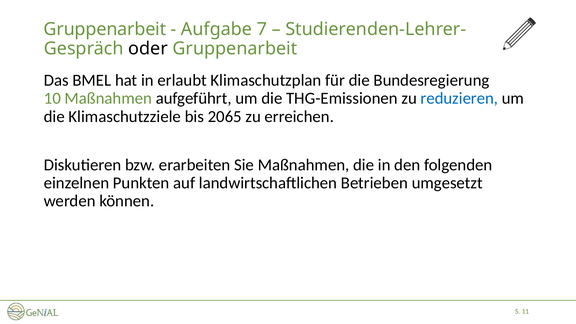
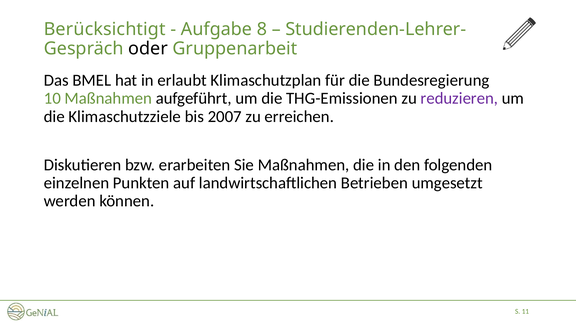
Gruppenarbeit at (105, 29): Gruppenarbeit -> Berücksichtigt
7: 7 -> 8
reduzieren colour: blue -> purple
2065: 2065 -> 2007
